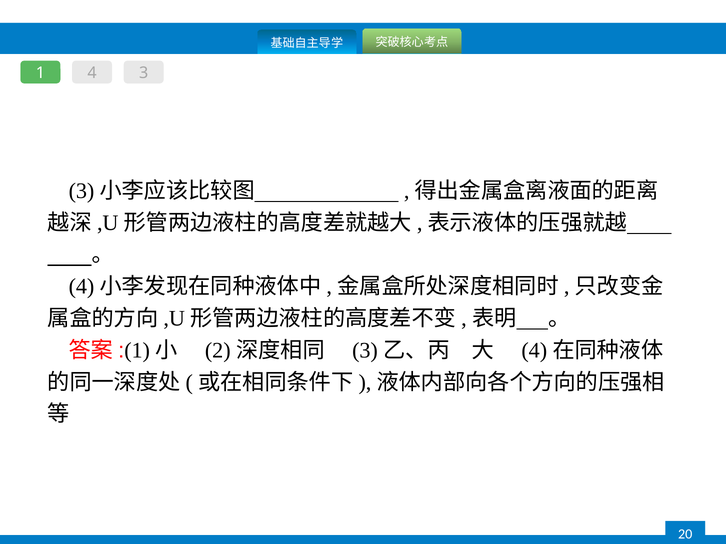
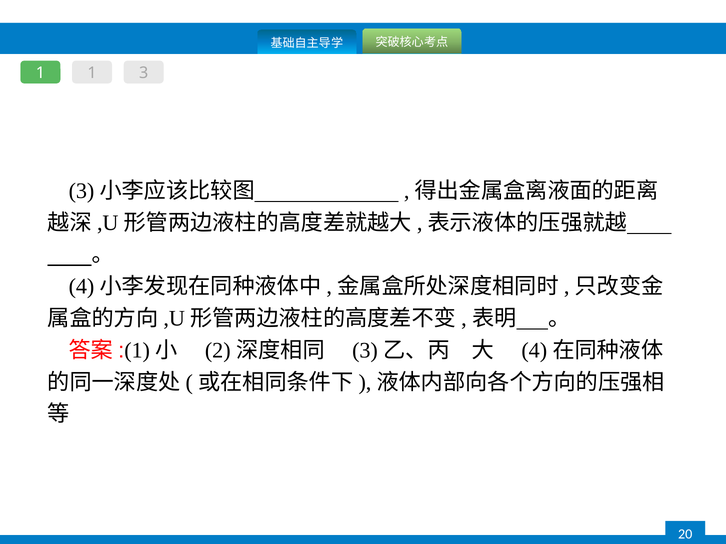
1 4: 4 -> 1
